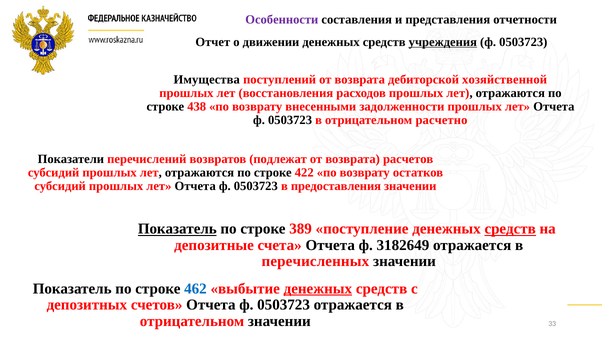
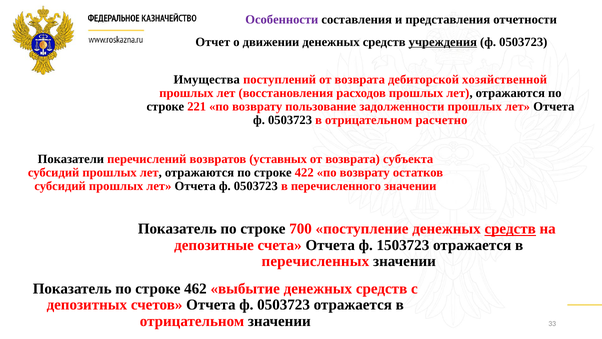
438: 438 -> 221
внесенными: внесенными -> пользование
подлежат: подлежат -> уставных
расчетов: расчетов -> субъекта
предоставления: предоставления -> перечисленного
Показатель at (177, 229) underline: present -> none
389: 389 -> 700
3182649: 3182649 -> 1503723
462 colour: blue -> black
денежных at (318, 288) underline: present -> none
